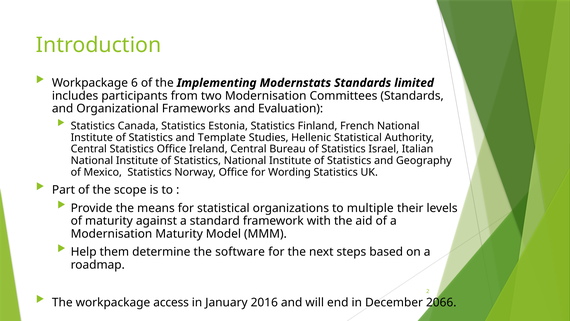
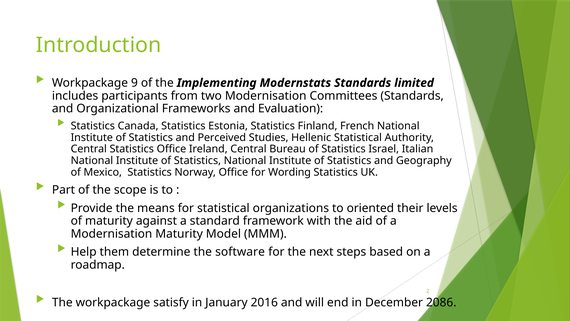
6: 6 -> 9
Template: Template -> Perceived
multiple: multiple -> oriented
access: access -> satisfy
2066: 2066 -> 2086
